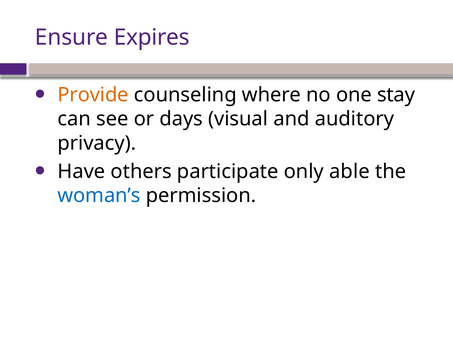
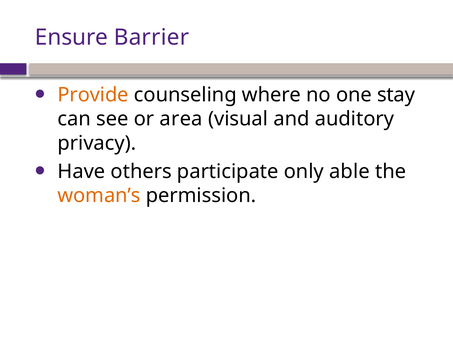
Expires: Expires -> Barrier
days: days -> area
woman’s colour: blue -> orange
